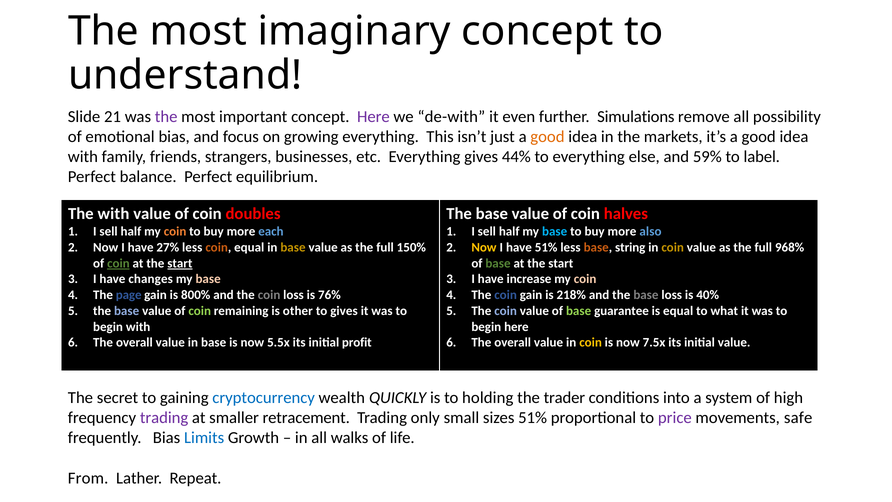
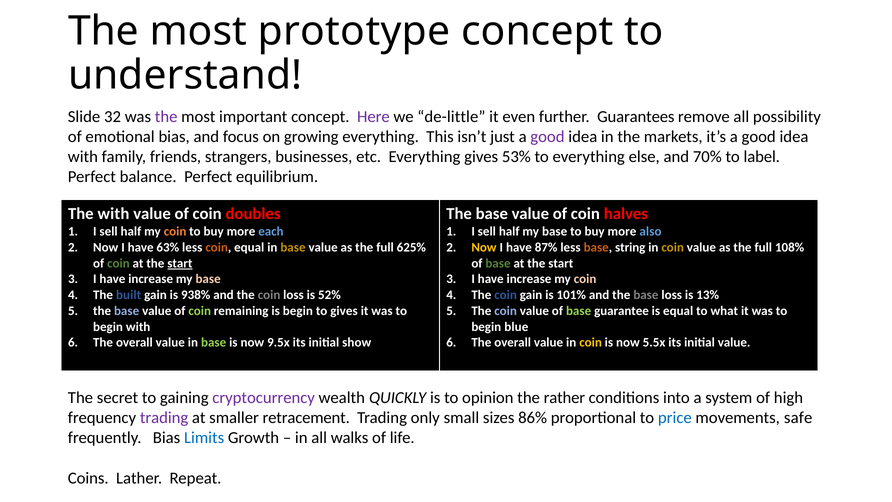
imaginary: imaginary -> prototype
21: 21 -> 32
de-with: de-with -> de-little
Simulations: Simulations -> Guarantees
good at (547, 137) colour: orange -> purple
44%: 44% -> 53%
59%: 59% -> 70%
base at (555, 232) colour: light blue -> white
27%: 27% -> 63%
150%: 150% -> 625%
have 51%: 51% -> 87%
968%: 968% -> 108%
coin at (118, 263) underline: present -> none
changes at (151, 279): changes -> increase
page: page -> built
800%: 800% -> 938%
76%: 76% -> 52%
218%: 218% -> 101%
40%: 40% -> 13%
is other: other -> begin
begin here: here -> blue
base at (214, 342) colour: white -> light green
5.5x: 5.5x -> 9.5x
profit: profit -> show
7.5x: 7.5x -> 5.5x
cryptocurrency colour: blue -> purple
holding: holding -> opinion
trader: trader -> rather
sizes 51%: 51% -> 86%
price colour: purple -> blue
From: From -> Coins
